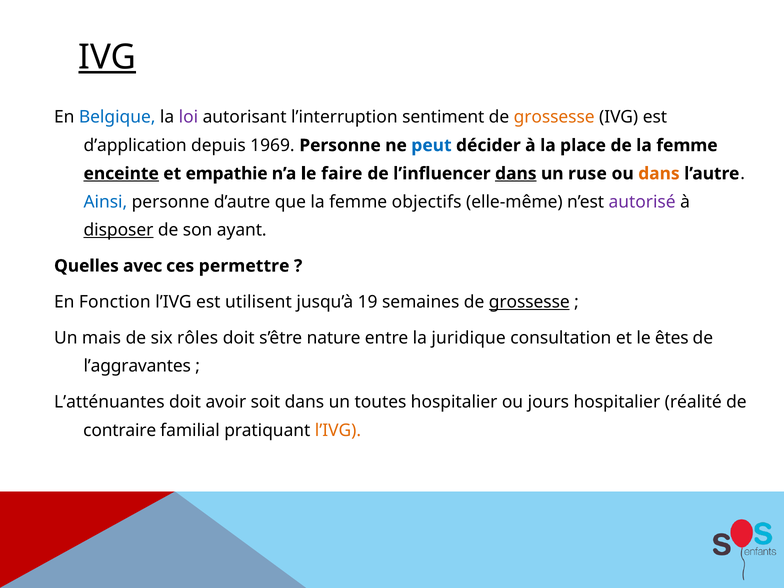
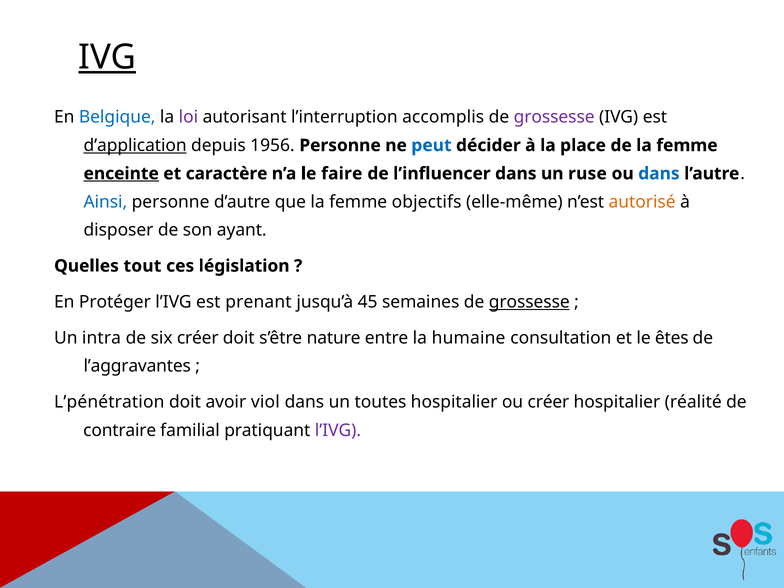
sentiment: sentiment -> accomplis
grossesse at (554, 117) colour: orange -> purple
d’application underline: none -> present
1969: 1969 -> 1956
empathie: empathie -> caractère
dans at (516, 174) underline: present -> none
dans at (659, 174) colour: orange -> blue
autorisé colour: purple -> orange
disposer underline: present -> none
avec: avec -> tout
permettre: permettre -> législation
Fonction: Fonction -> Protéger
utilisent: utilisent -> prenant
19: 19 -> 45
mais: mais -> intra
six rôles: rôles -> créer
juridique: juridique -> humaine
L’atténuantes: L’atténuantes -> L’pénétration
soit: soit -> viol
ou jours: jours -> créer
l’IVG at (338, 430) colour: orange -> purple
